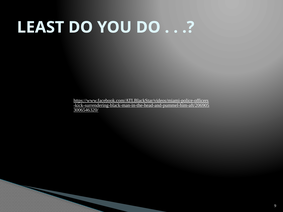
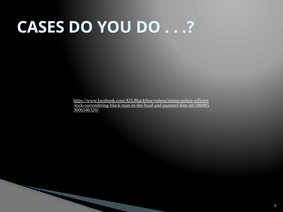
LEAST: LEAST -> CASES
